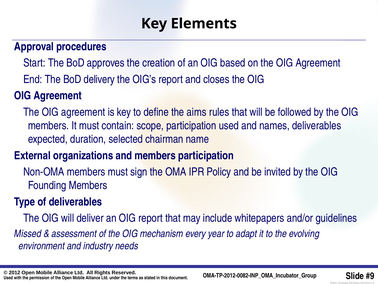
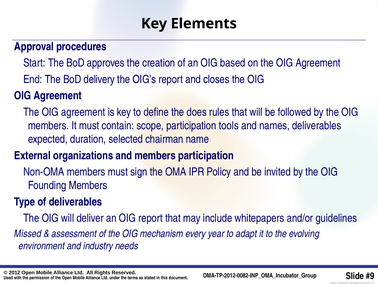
aims: aims -> does
participation used: used -> tools
